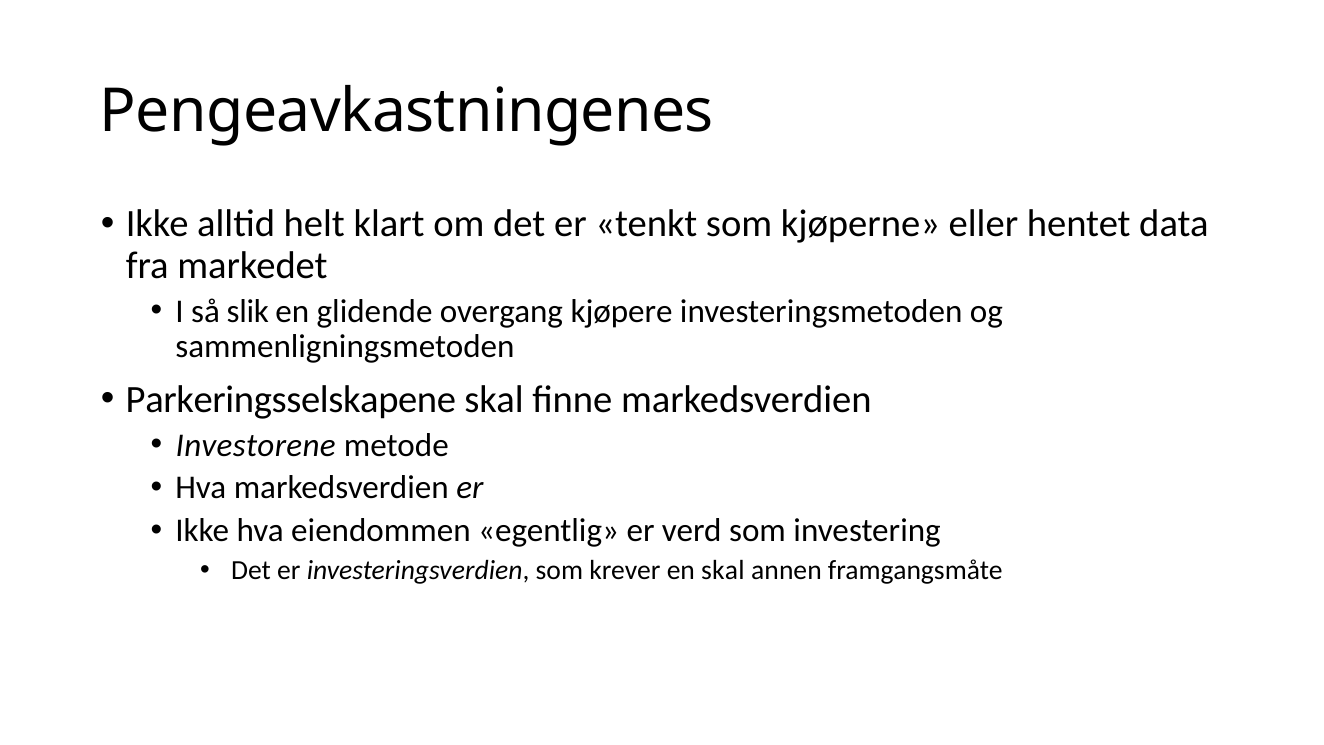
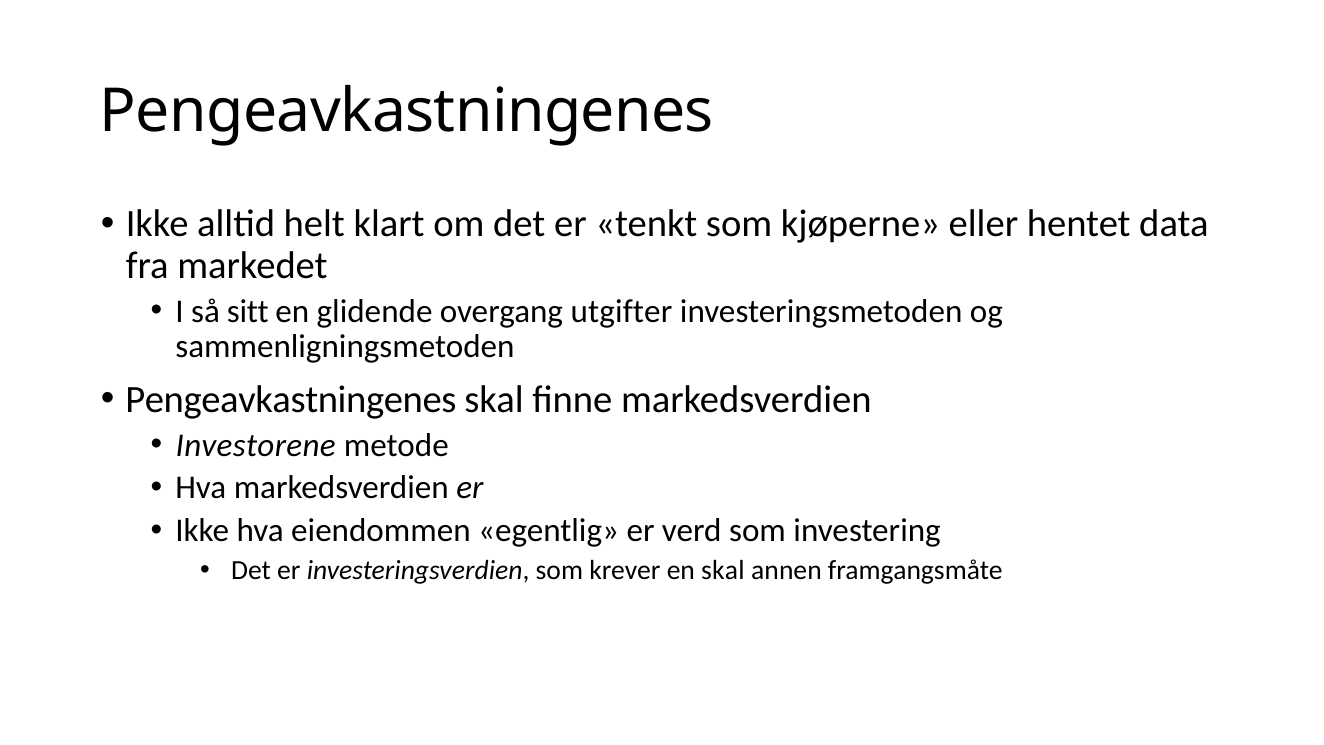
slik: slik -> sitt
kjøpere: kjøpere -> utgifter
Parkeringsselskapene at (291, 399): Parkeringsselskapene -> Pengeavkastningenes
